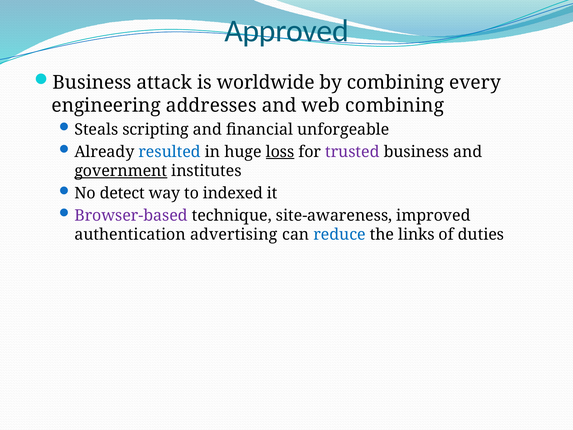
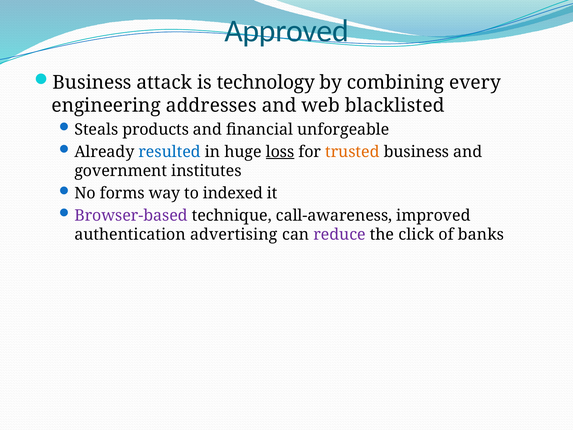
worldwide: worldwide -> technology
web combining: combining -> blacklisted
scripting: scripting -> products
trusted colour: purple -> orange
government underline: present -> none
detect: detect -> forms
site-awareness: site-awareness -> call-awareness
reduce colour: blue -> purple
links: links -> click
duties: duties -> banks
